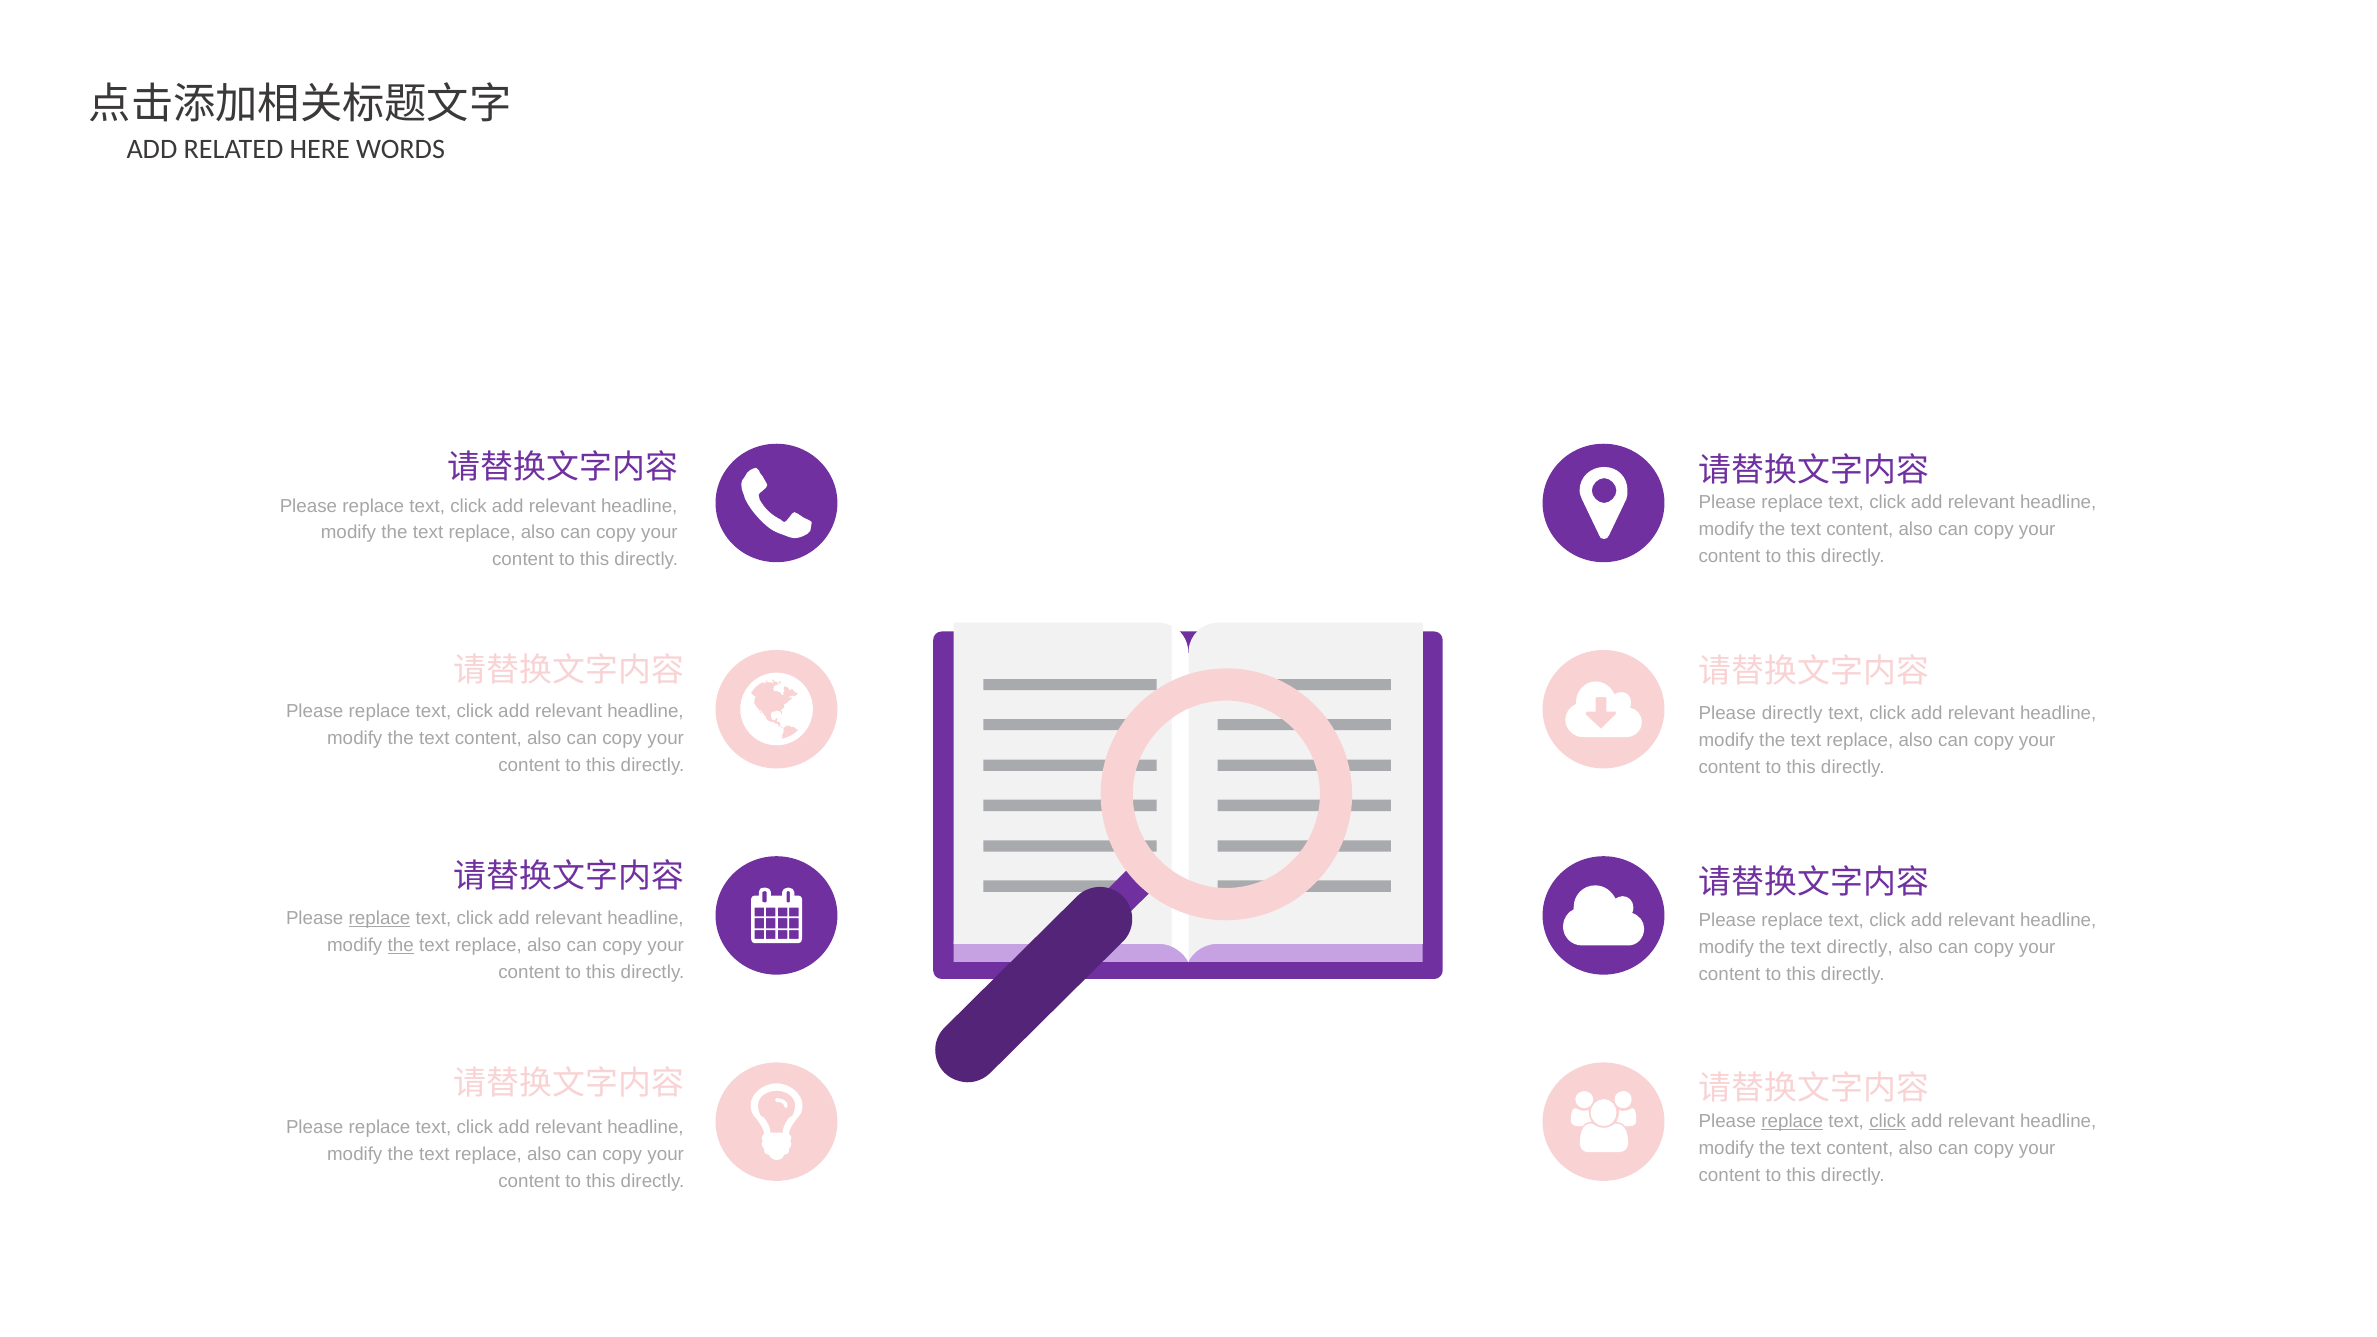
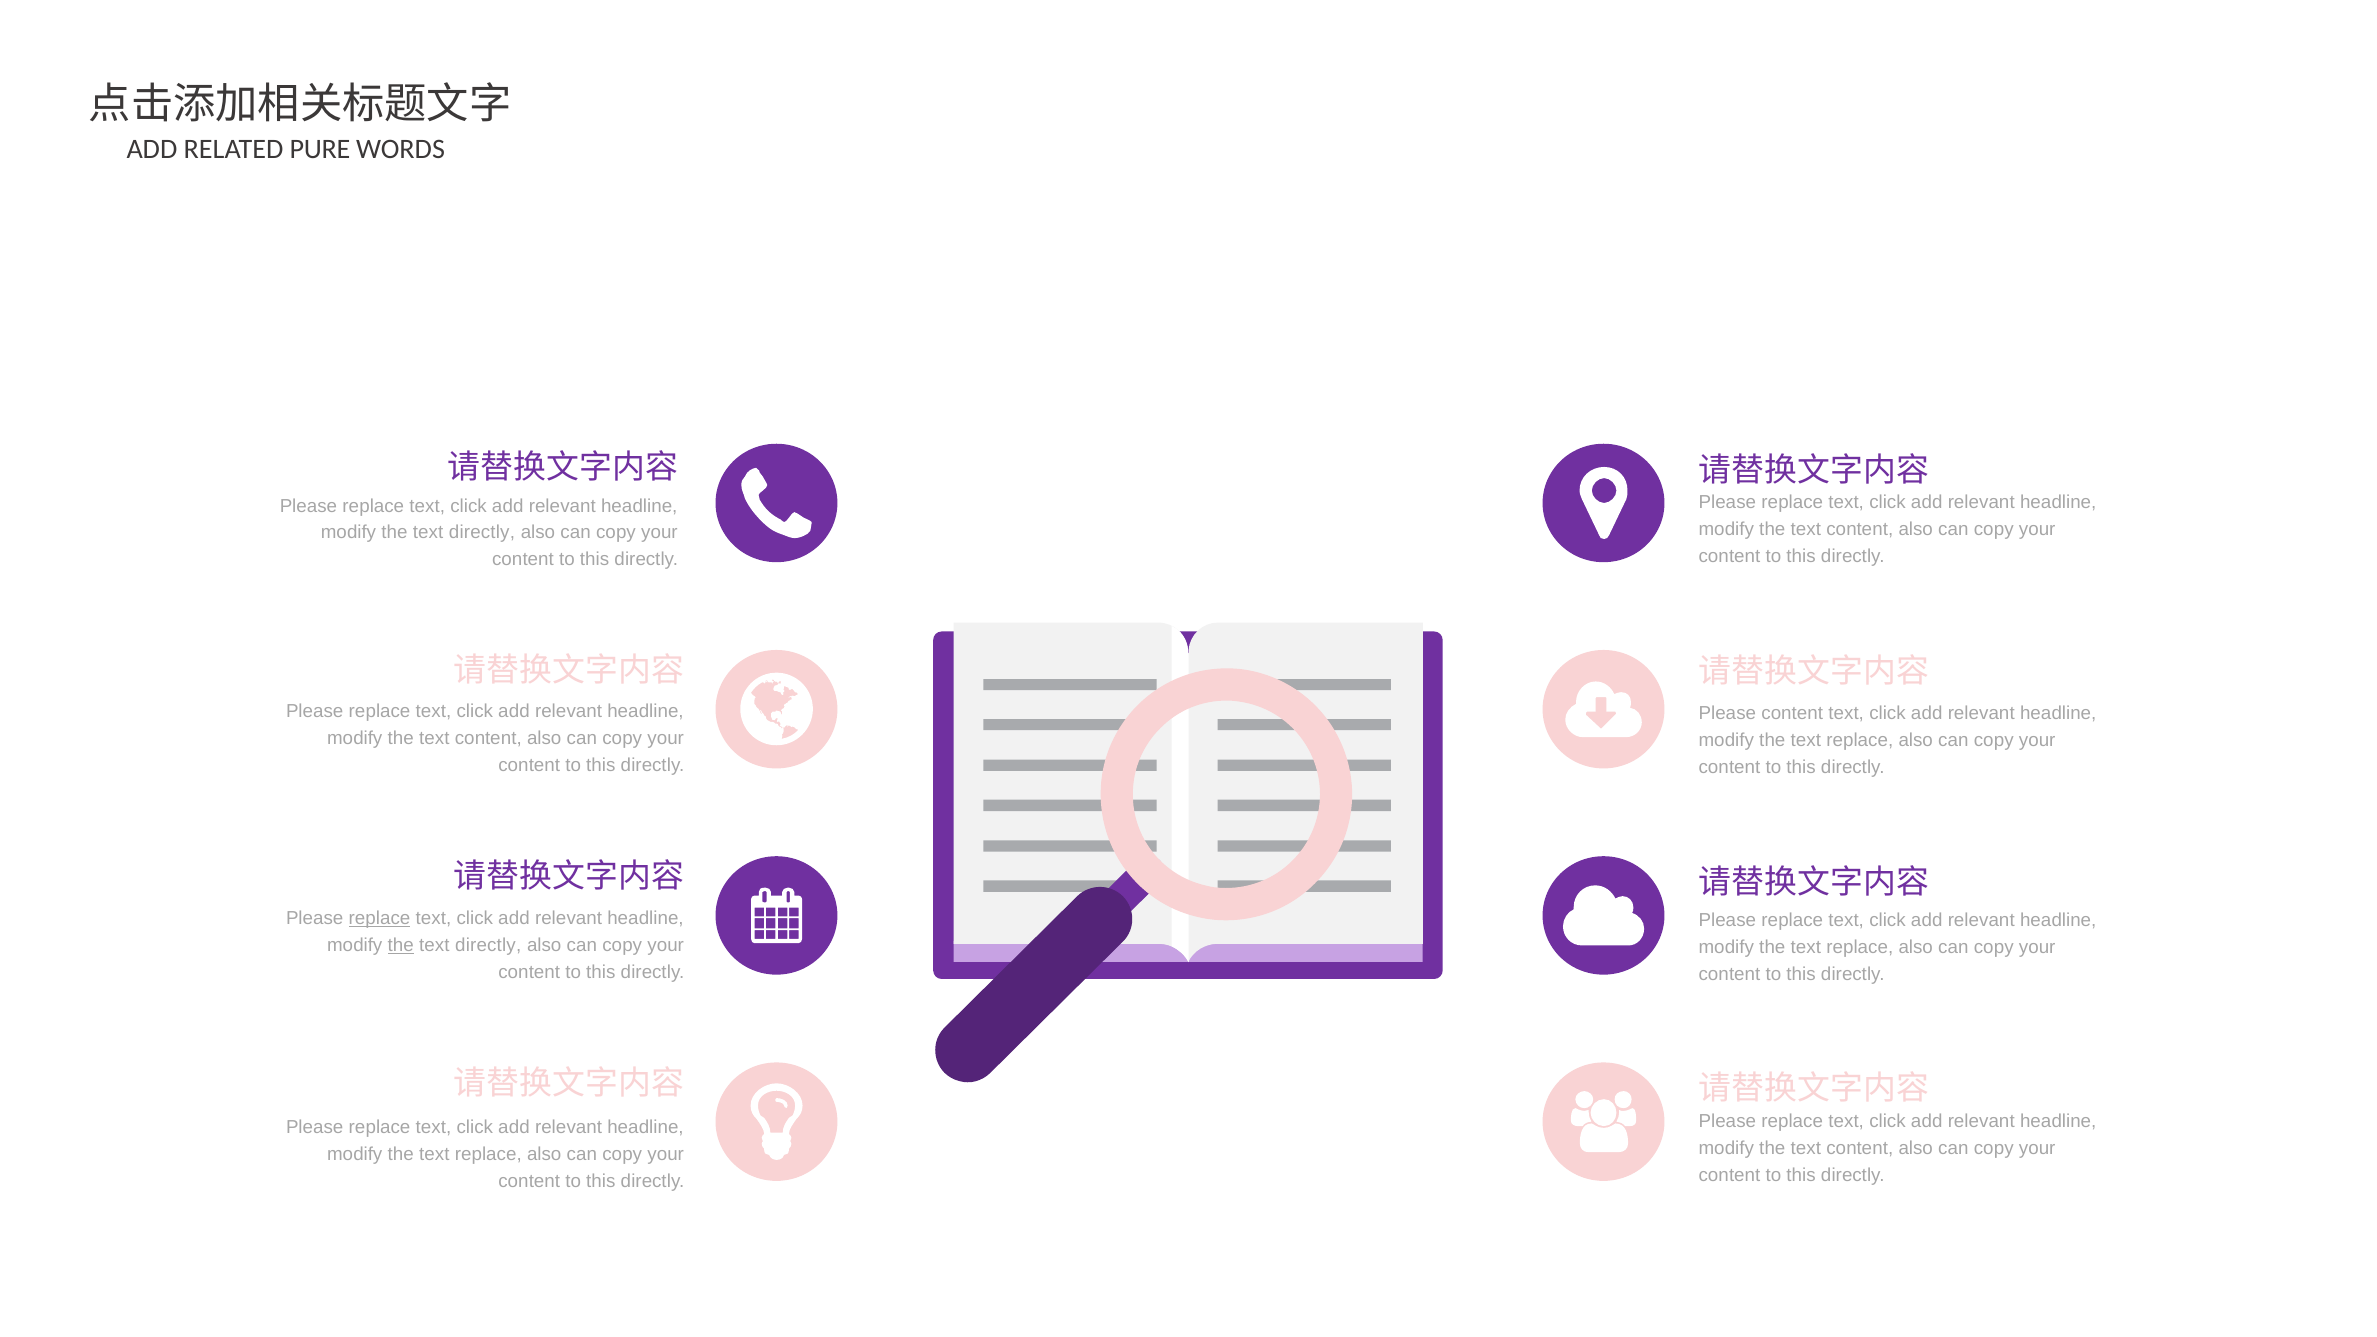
HERE: HERE -> PURE
replace at (482, 533): replace -> directly
Please directly: directly -> content
replace at (488, 945): replace -> directly
directly at (1860, 947): directly -> replace
replace at (1792, 1121) underline: present -> none
click at (1888, 1121) underline: present -> none
